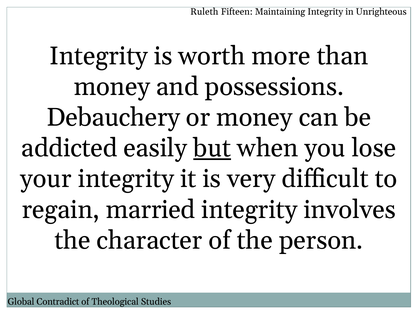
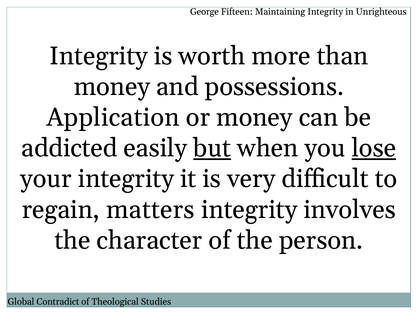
Ruleth: Ruleth -> George
Debauchery: Debauchery -> Application
lose underline: none -> present
married: married -> matters
